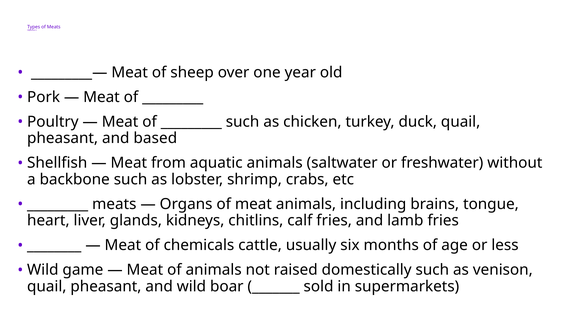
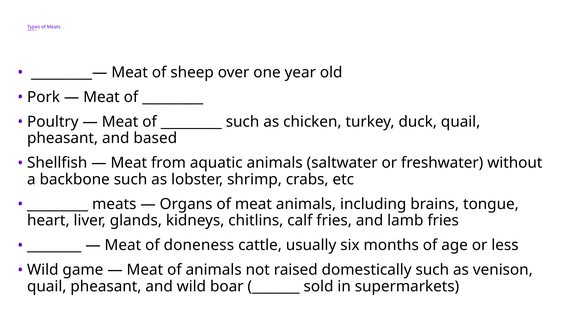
chemicals: chemicals -> doneness
